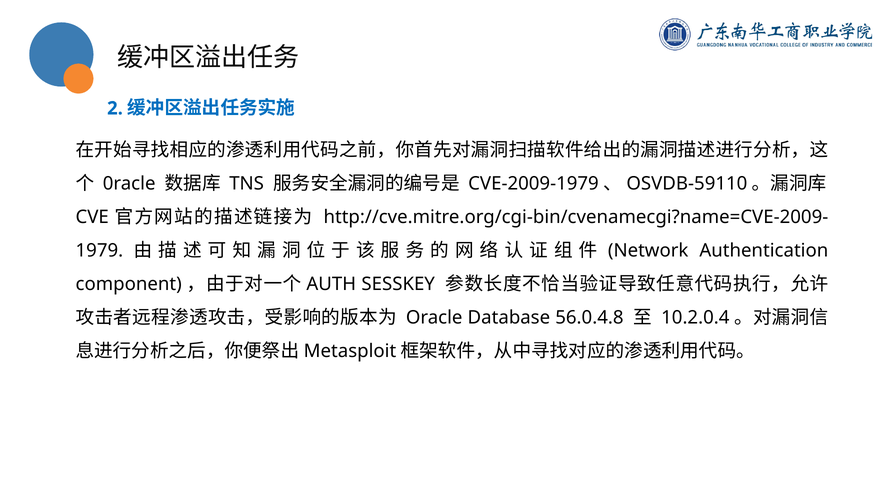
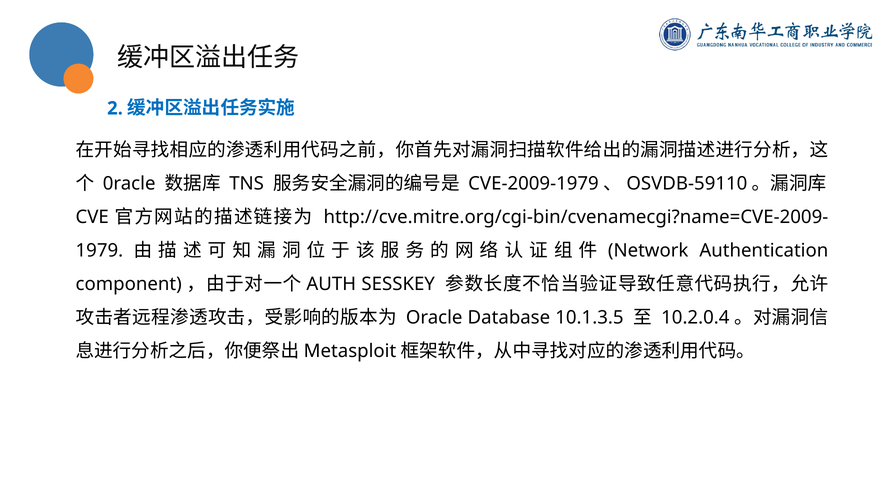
56.0.4.8: 56.0.4.8 -> 10.1.3.5
